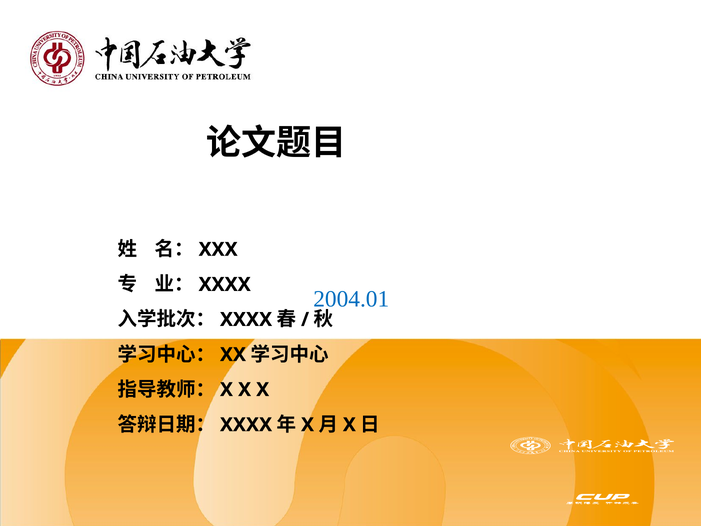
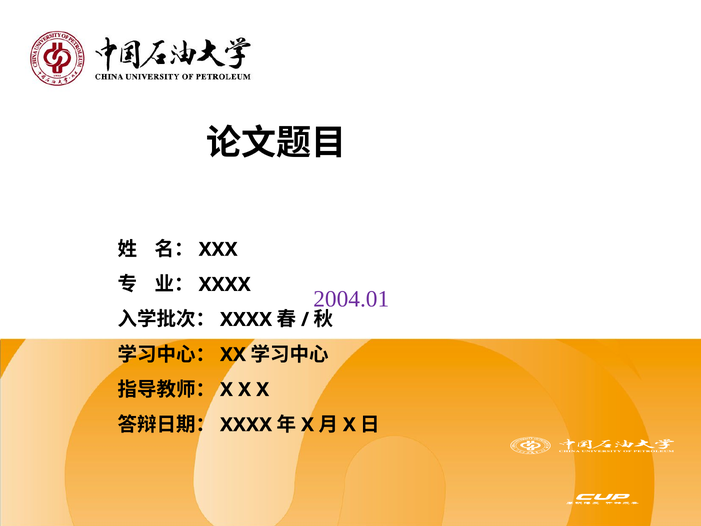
2004.01 colour: blue -> purple
